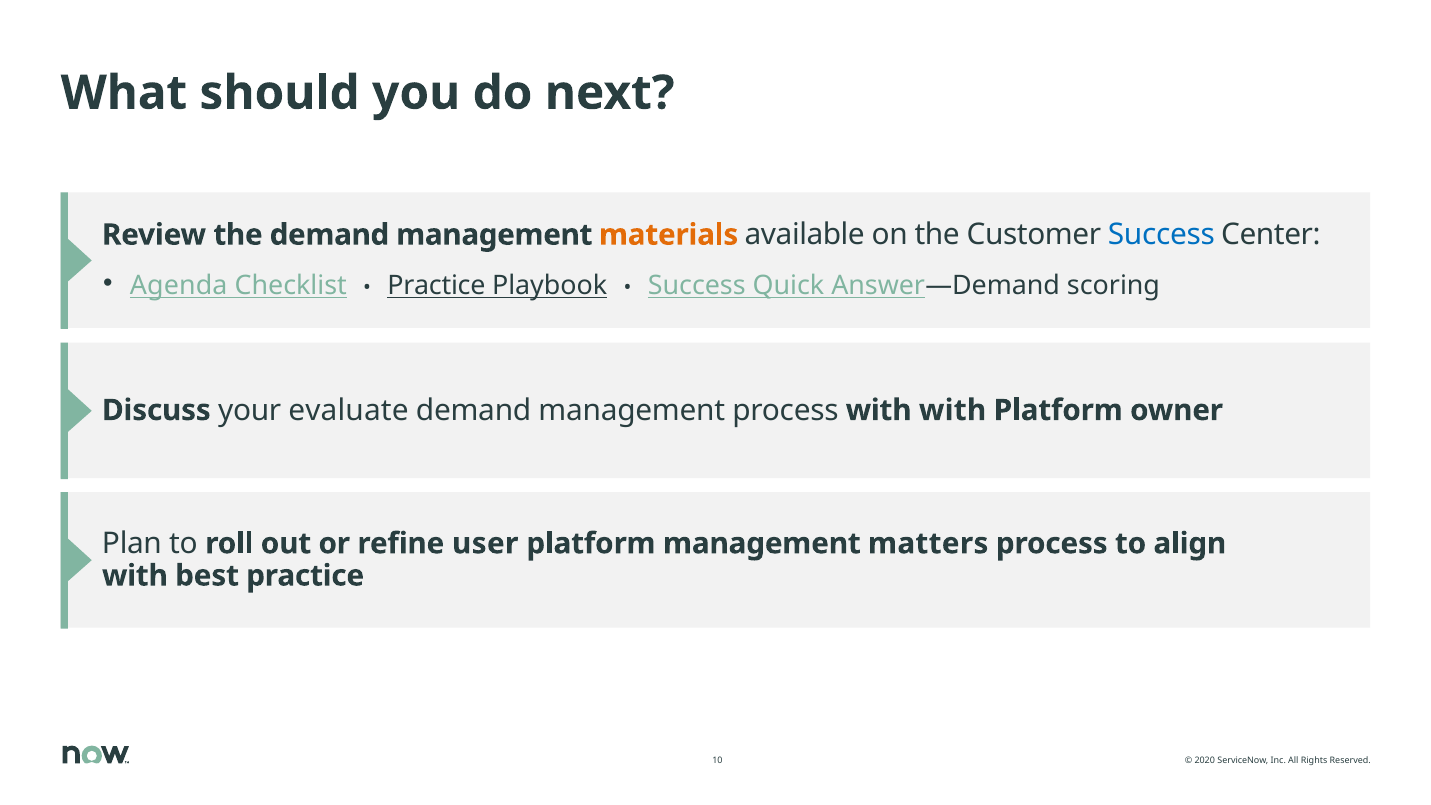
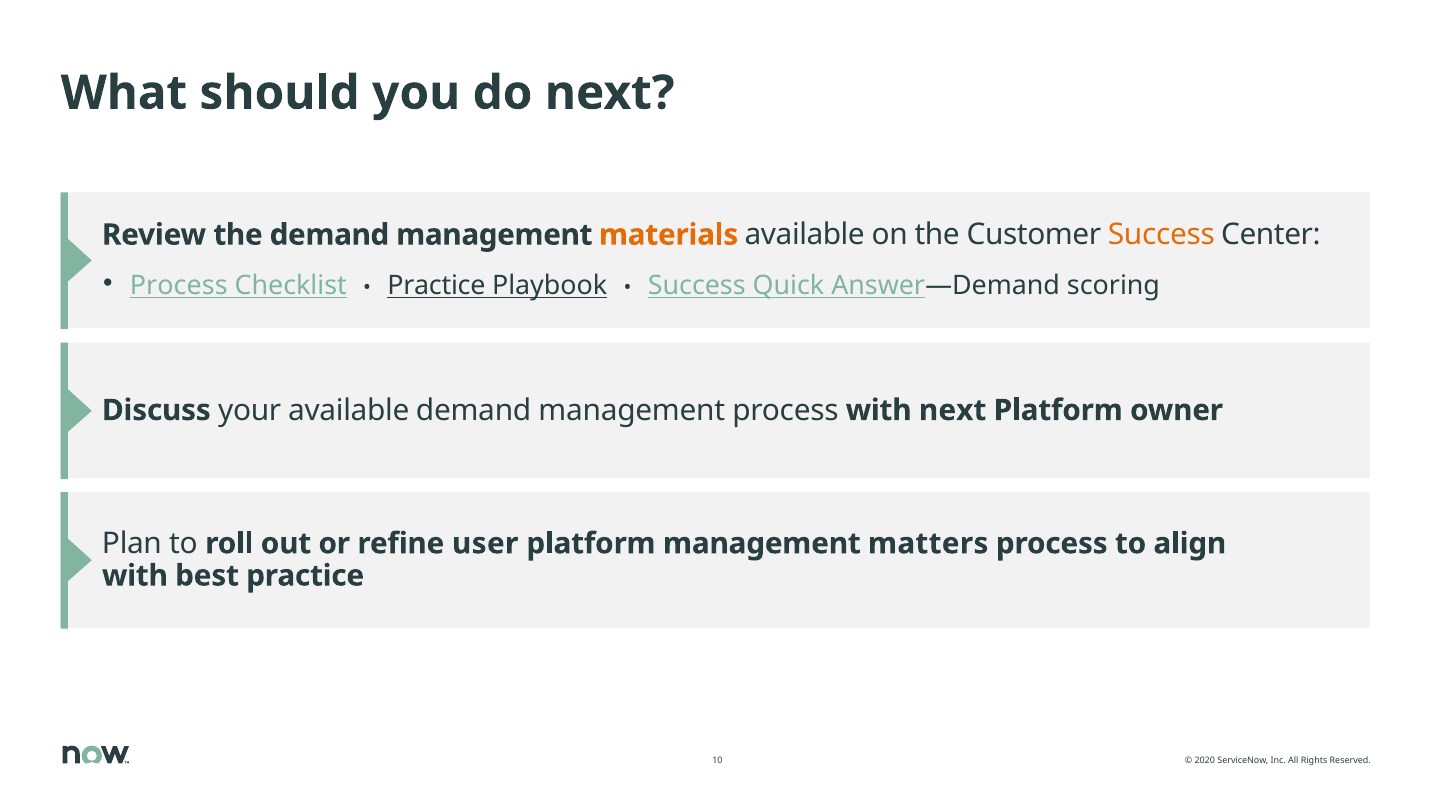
Success at (1161, 235) colour: blue -> orange
Agenda at (179, 285): Agenda -> Process
your evaluate: evaluate -> available
with with: with -> next
